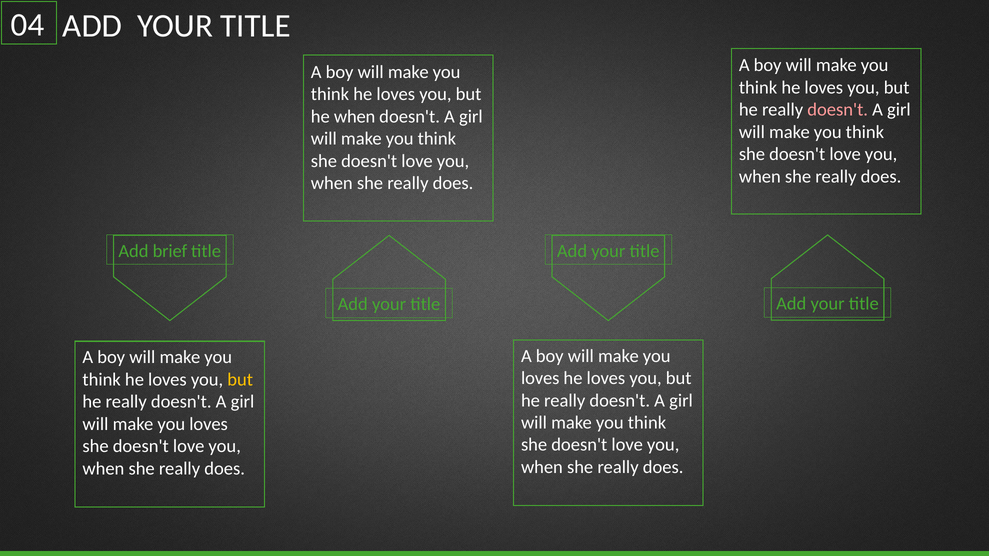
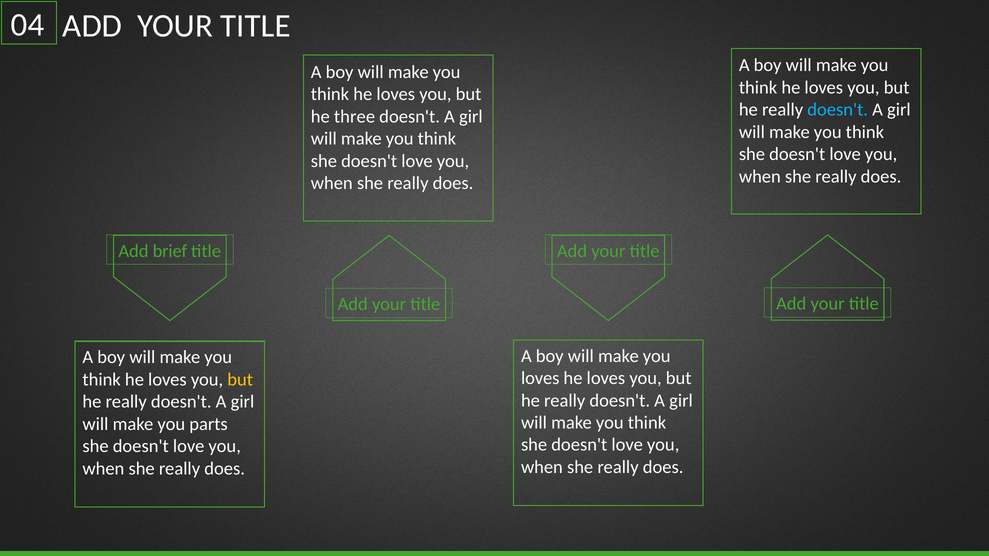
doesn't at (838, 110) colour: pink -> light blue
he when: when -> three
loves at (209, 424): loves -> parts
